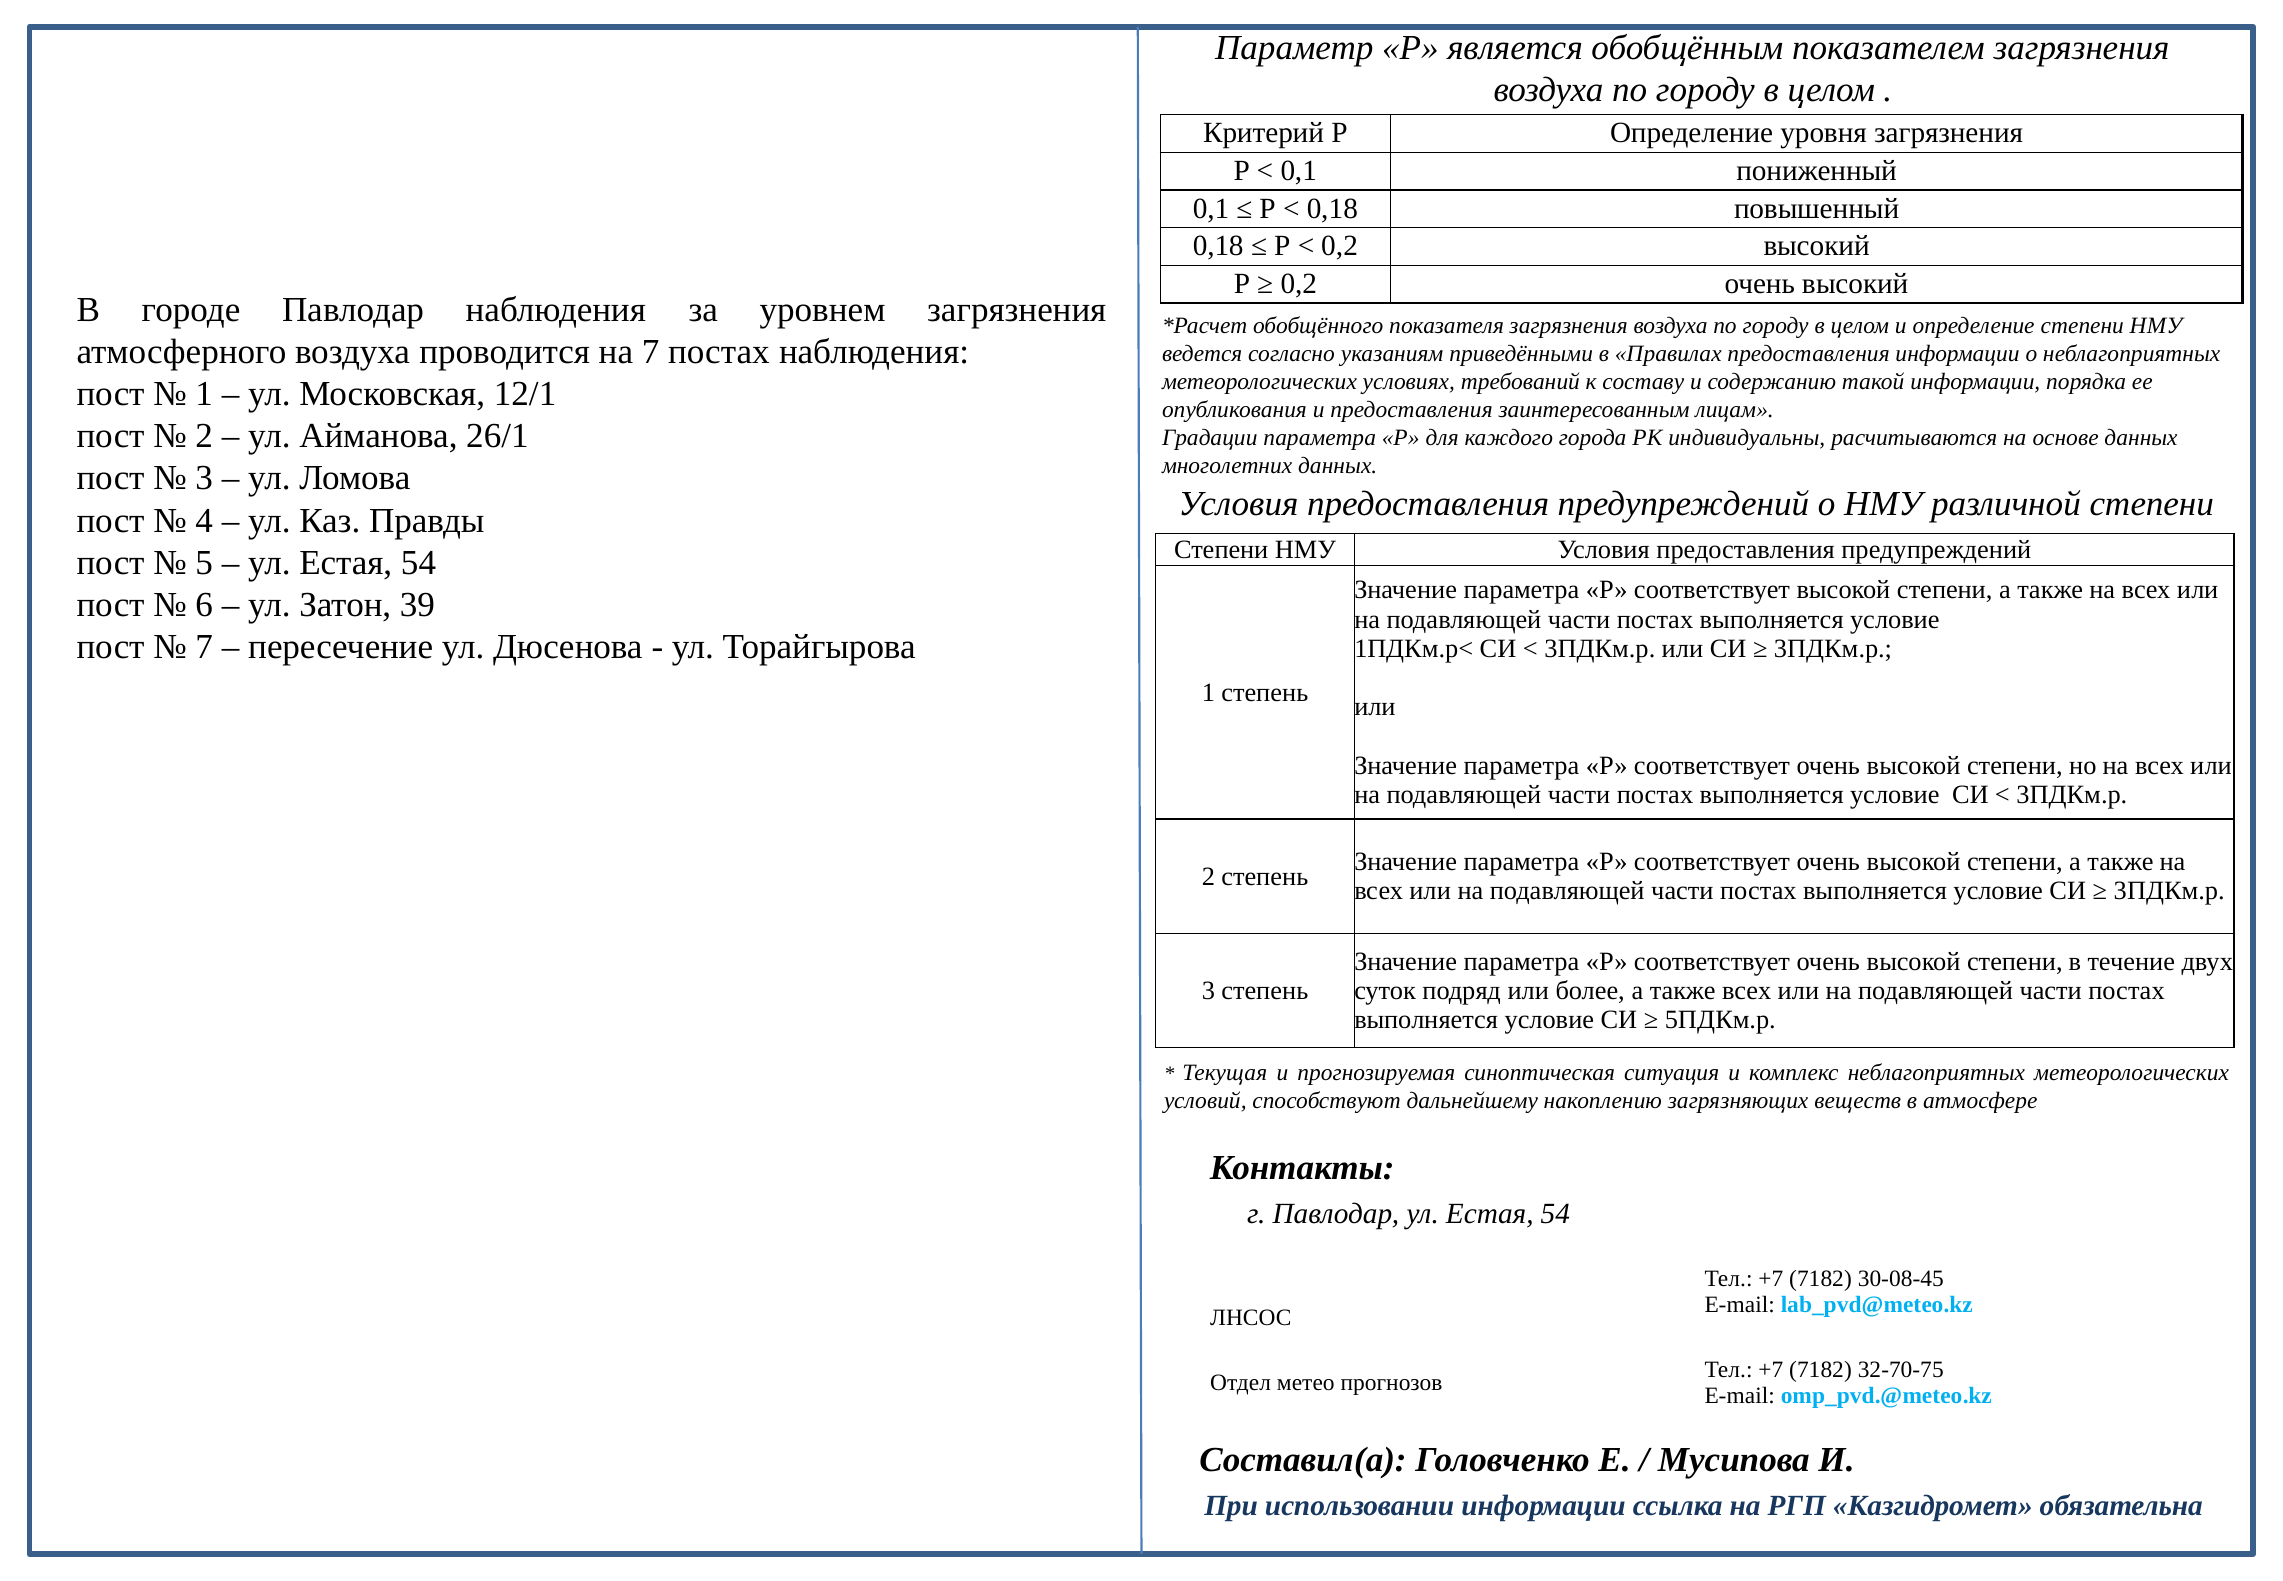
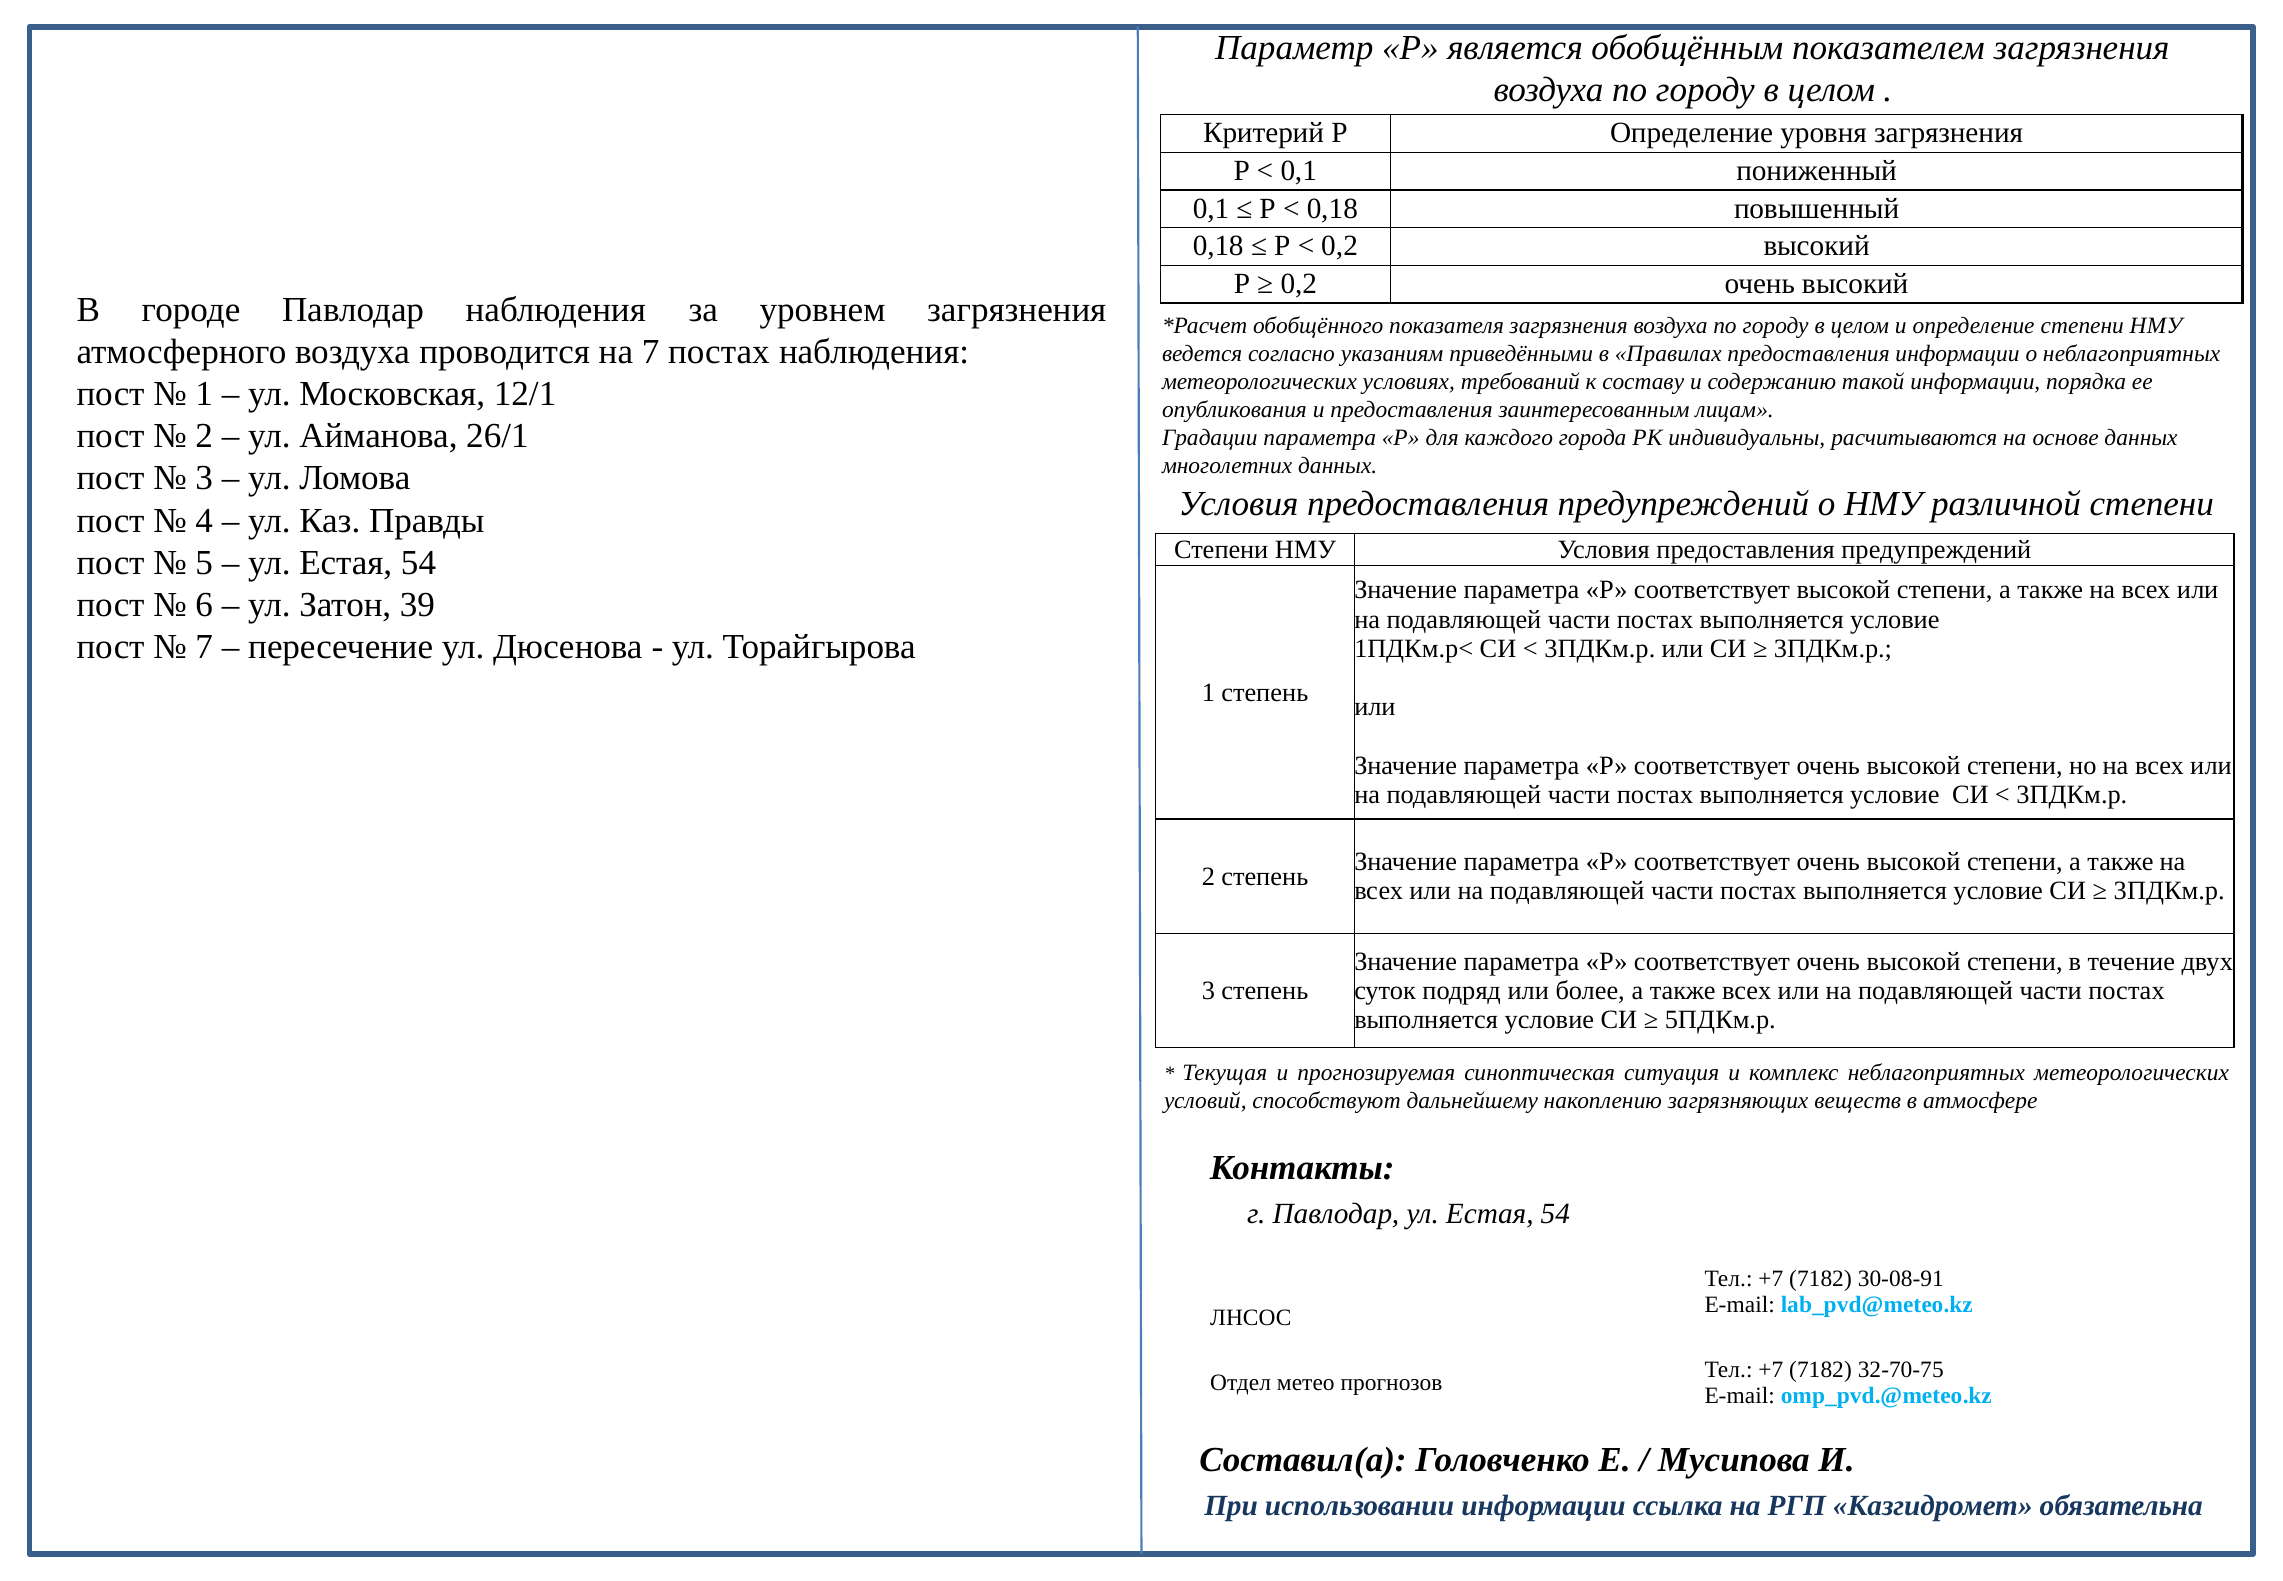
30-08-45: 30-08-45 -> 30-08-91
